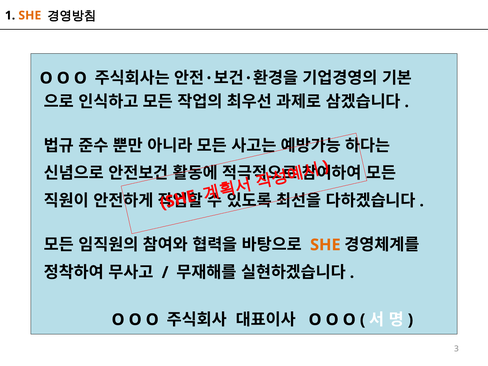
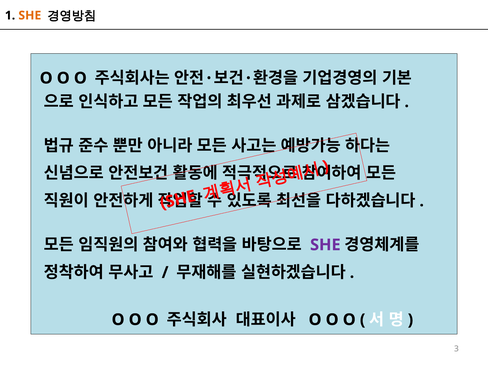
SHE at (325, 245) colour: orange -> purple
